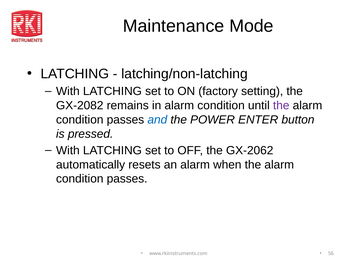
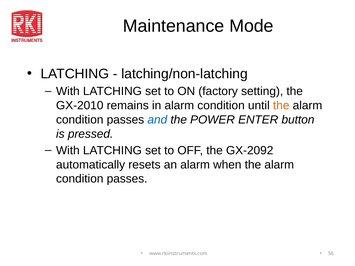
GX-2082: GX-2082 -> GX-2010
the at (281, 106) colour: purple -> orange
GX-2062: GX-2062 -> GX-2092
